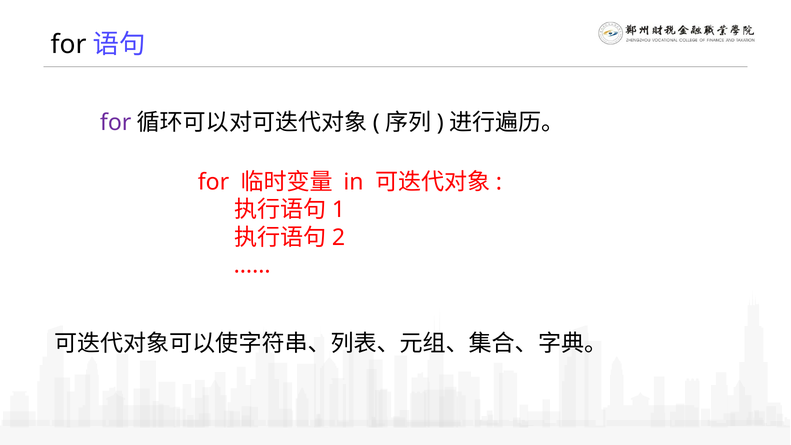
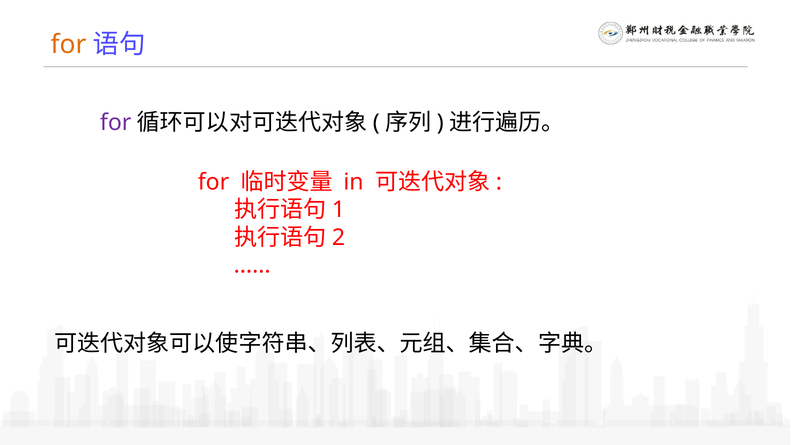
for at (69, 44) colour: black -> orange
